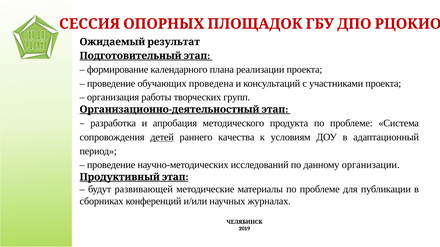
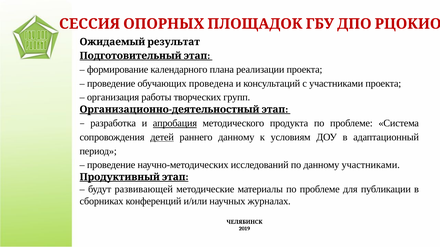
апробация underline: none -> present
раннего качества: качества -> данному
данному организации: организации -> участниками
